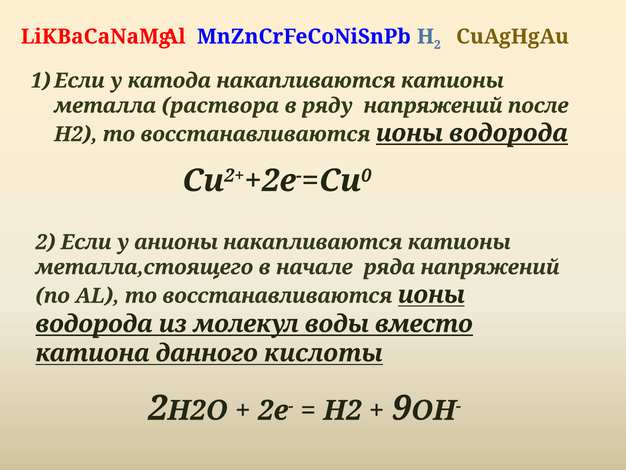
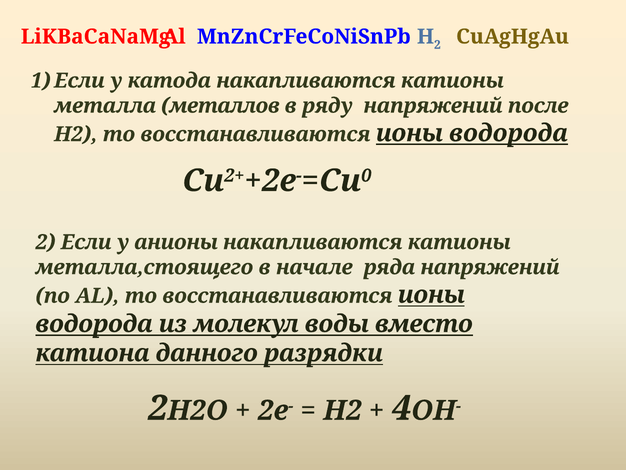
раствора: раствора -> металлов
кислоты: кислоты -> разрядки
9: 9 -> 4
